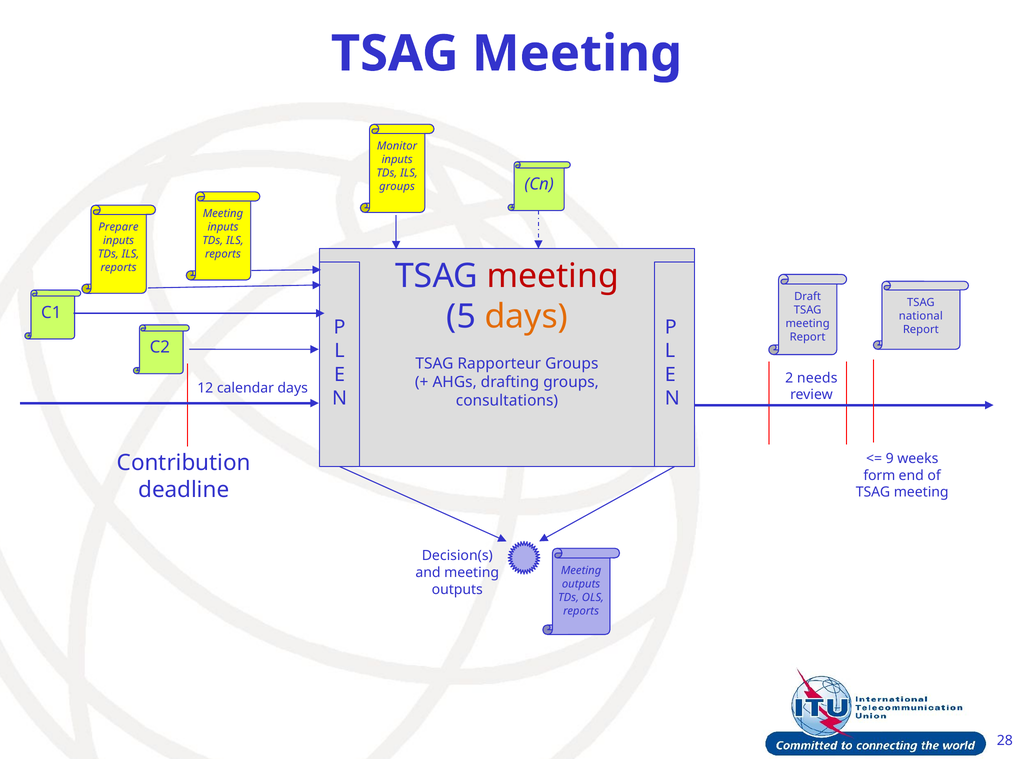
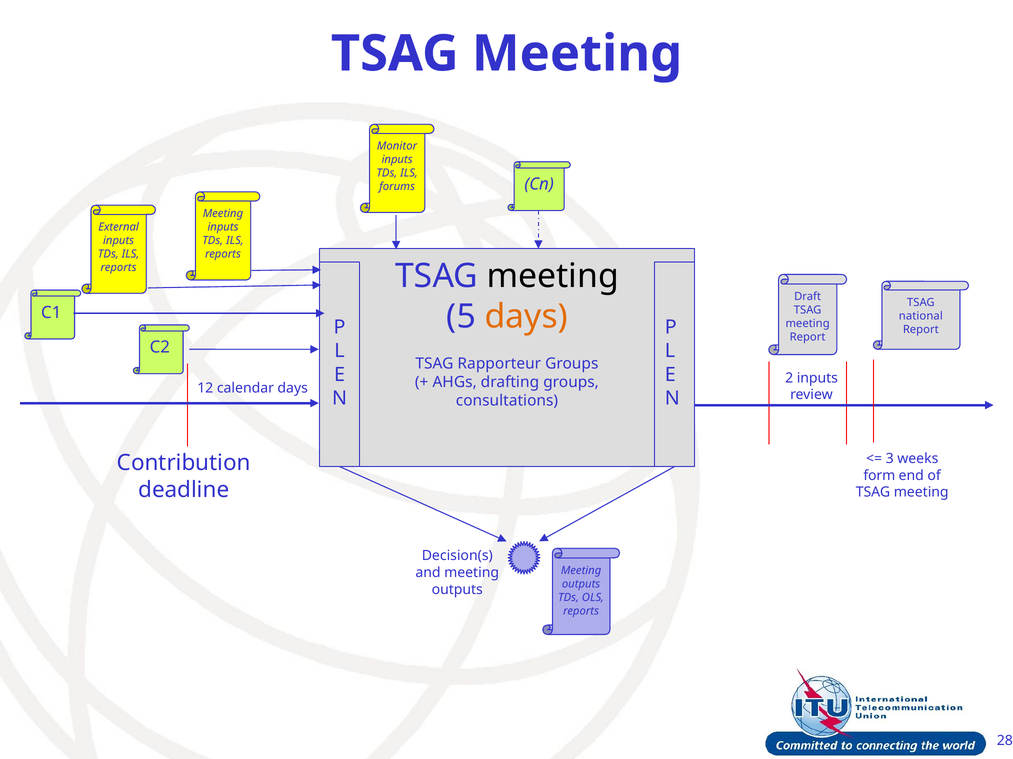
groups at (397, 187): groups -> forums
Prepare: Prepare -> External
meeting at (553, 277) colour: red -> black
2 needs: needs -> inputs
9: 9 -> 3
